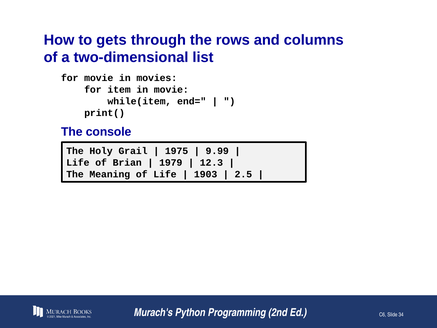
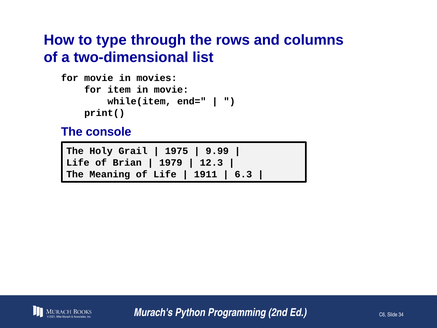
gets: gets -> type
1903: 1903 -> 1911
2.5: 2.5 -> 6.3
